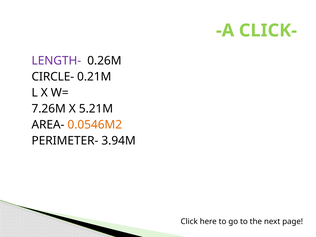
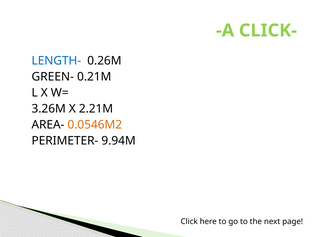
LENGTH- colour: purple -> blue
CIRCLE-: CIRCLE- -> GREEN-
7.26M: 7.26M -> 3.26M
5.21M: 5.21M -> 2.21M
3.94M: 3.94M -> 9.94M
